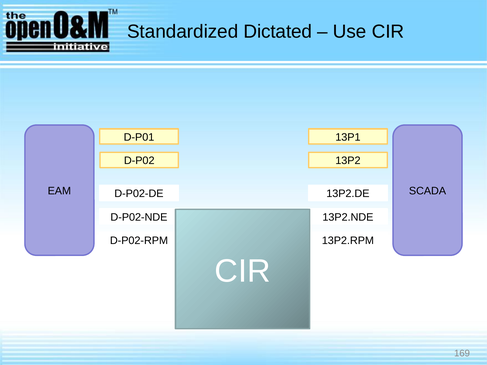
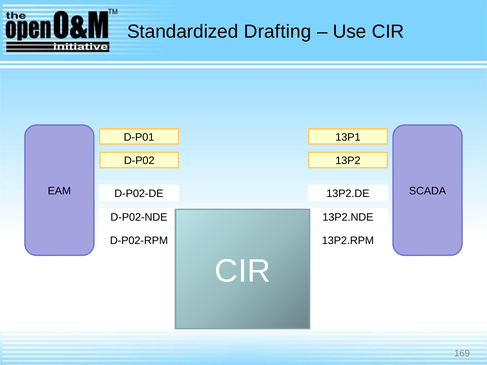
Dictated: Dictated -> Drafting
